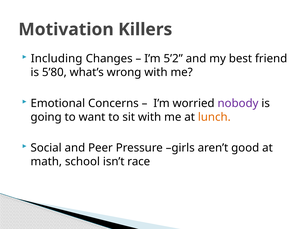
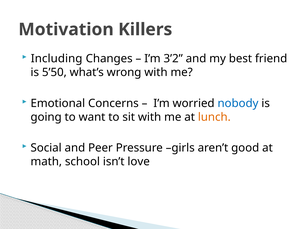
5’2: 5’2 -> 3’2
5’80: 5’80 -> 5’50
nobody colour: purple -> blue
race: race -> love
